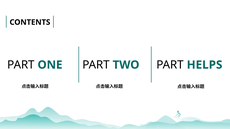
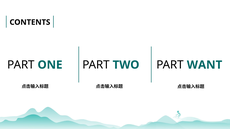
HELPS: HELPS -> WANT
